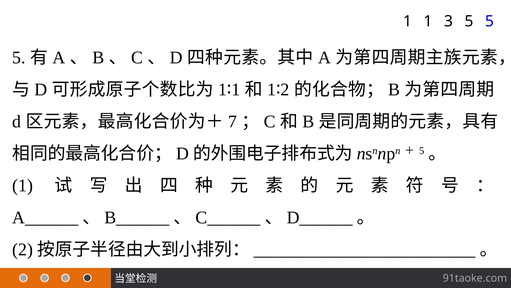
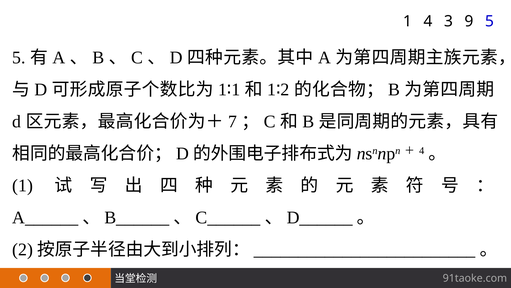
1 1: 1 -> 4
3 5: 5 -> 9
5 at (422, 150): 5 -> 4
